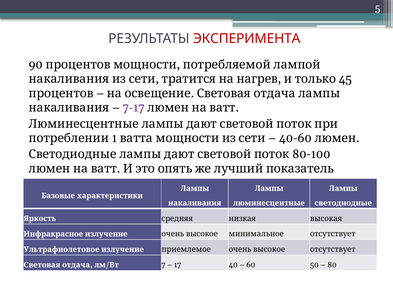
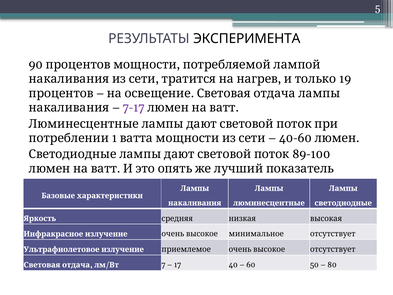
ЭКСПЕРИМЕНТА colour: red -> black
45: 45 -> 19
80-100: 80-100 -> 89-100
